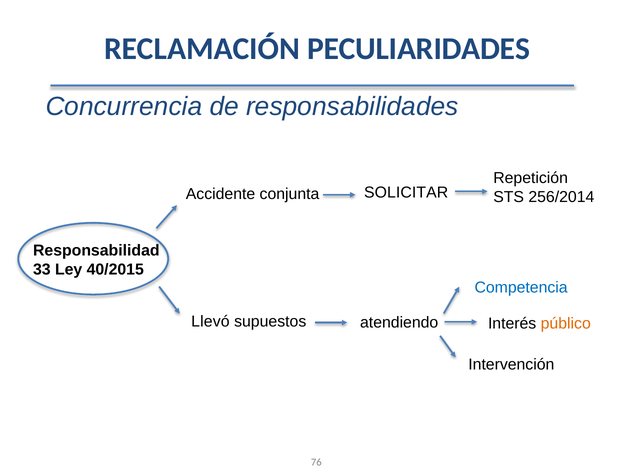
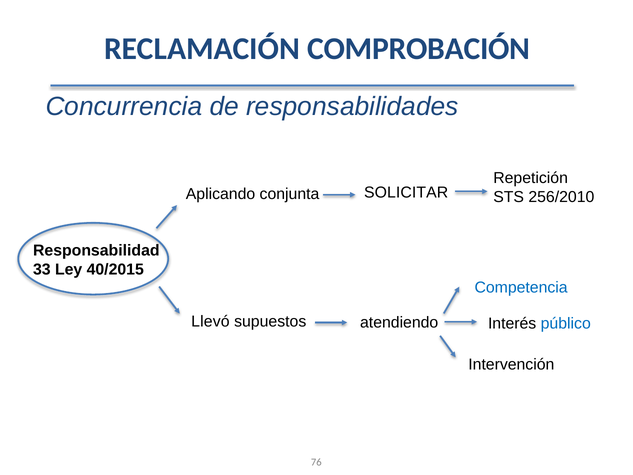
PECULIARIDADES: PECULIARIDADES -> COMPROBACIÓN
Accidente: Accidente -> Aplicando
256/2014: 256/2014 -> 256/2010
público colour: orange -> blue
